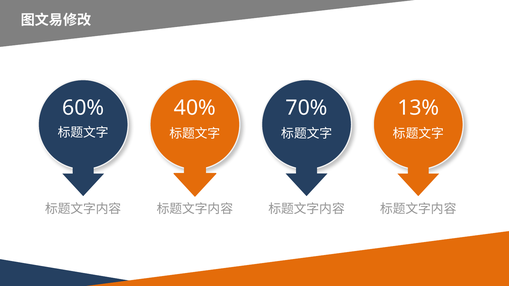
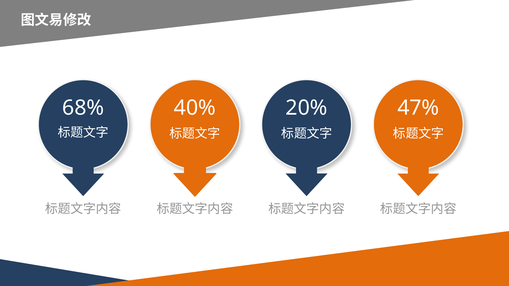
60%: 60% -> 68%
70%: 70% -> 20%
13%: 13% -> 47%
